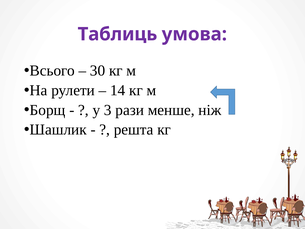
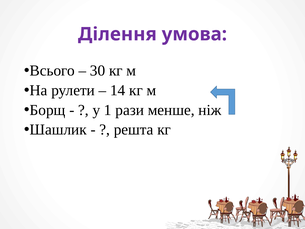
Таблиць: Таблиць -> Ділення
3: 3 -> 1
